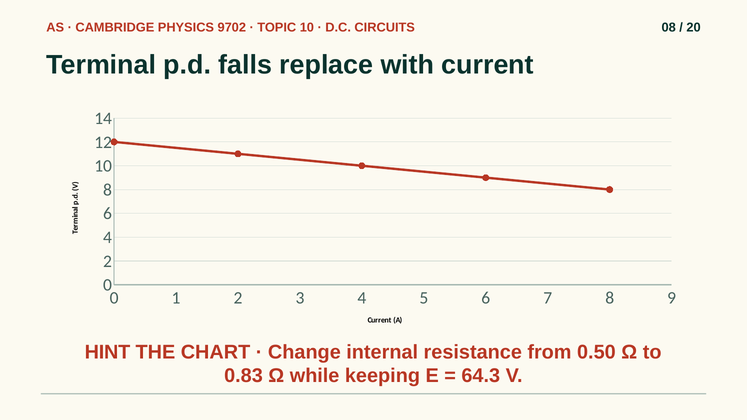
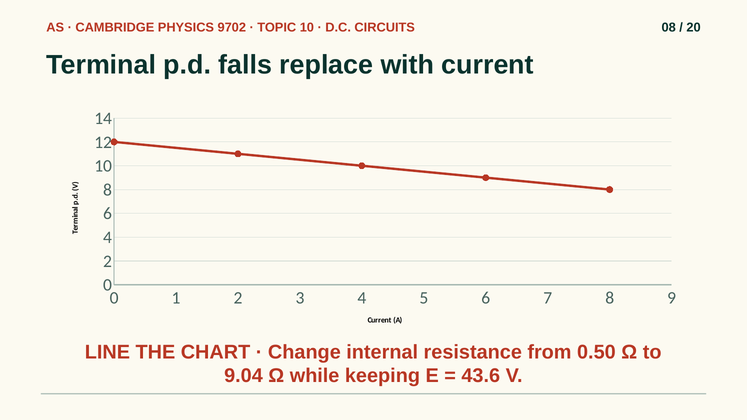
HINT: HINT -> LINE
0.83: 0.83 -> 9.04
64.3: 64.3 -> 43.6
